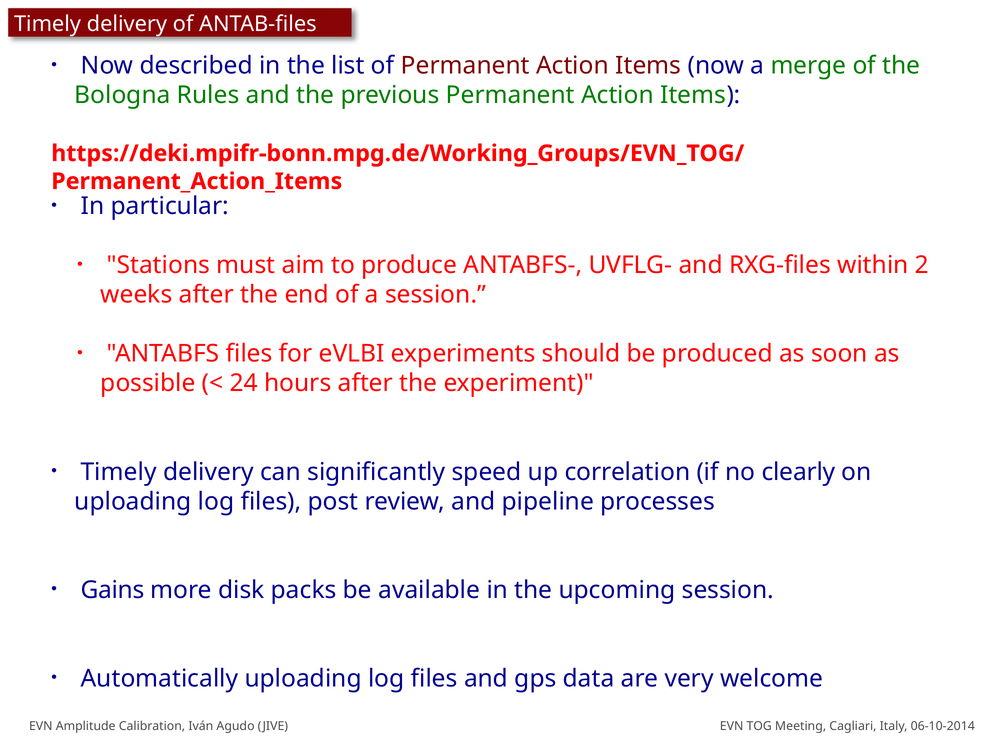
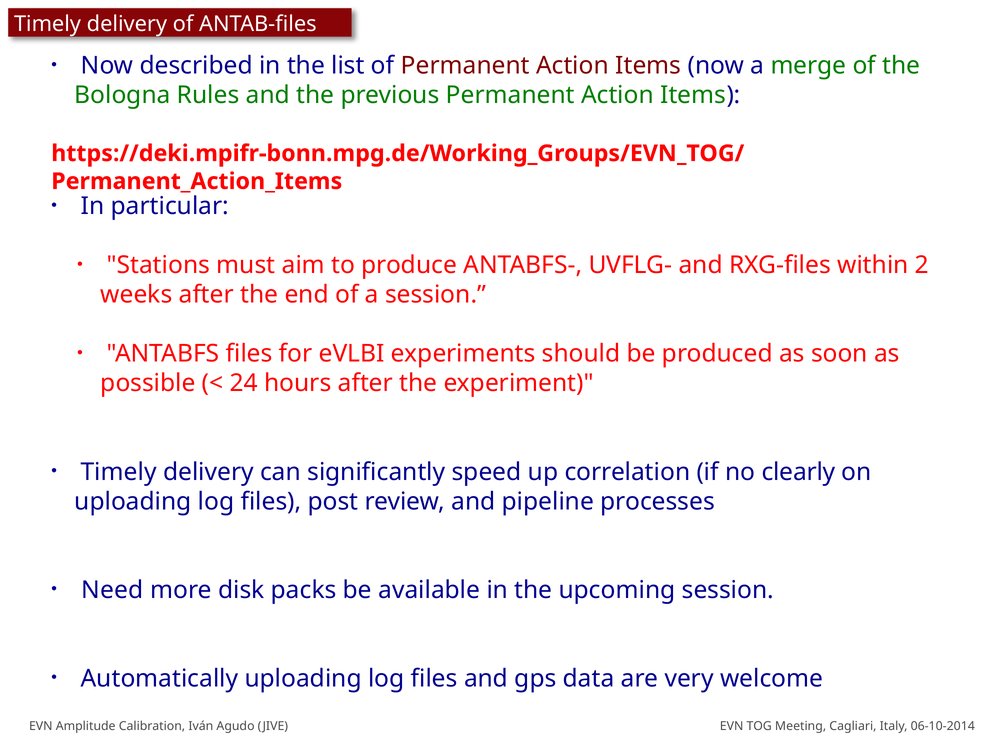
Gains: Gains -> Need
